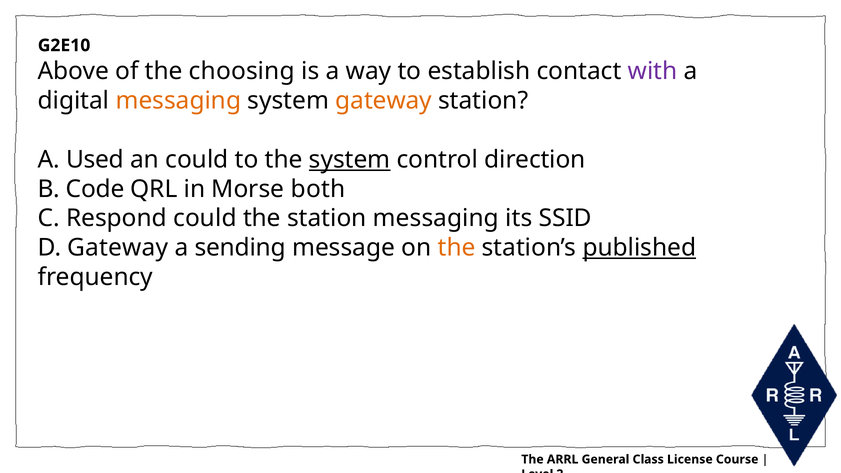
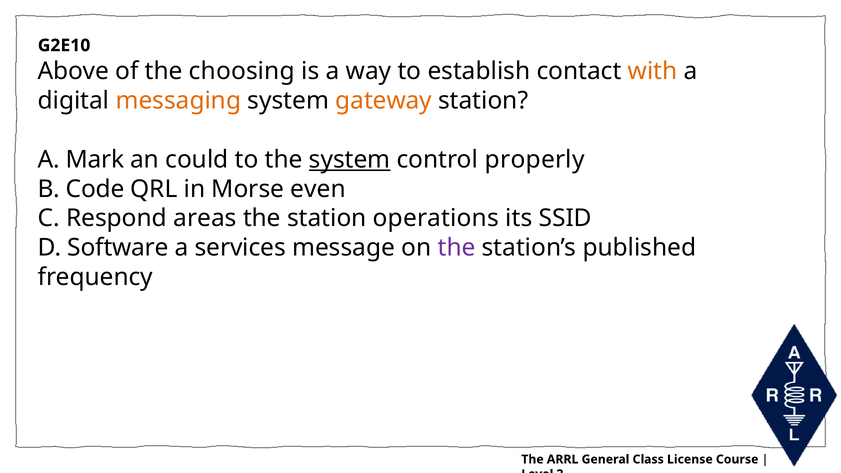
with colour: purple -> orange
Used: Used -> Mark
direction: direction -> properly
both: both -> even
Respond could: could -> areas
station messaging: messaging -> operations
D Gateway: Gateway -> Software
sending: sending -> services
the at (457, 248) colour: orange -> purple
published underline: present -> none
